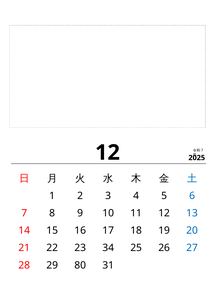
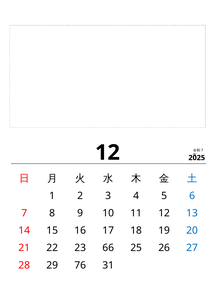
34: 34 -> 66
80: 80 -> 76
